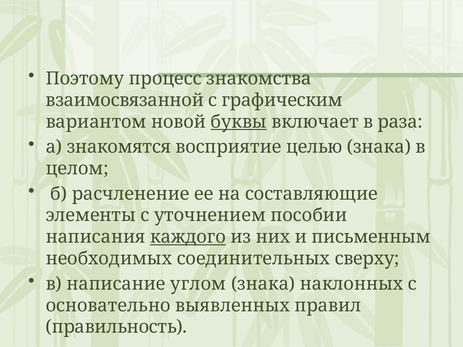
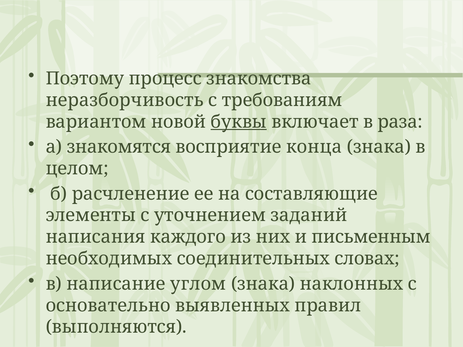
взаимосвязанной: взаимосвязанной -> неразборчивость
графическим: графическим -> требованиям
целью: целью -> конца
пособии: пособии -> заданий
каждого underline: present -> none
сверху: сверху -> словах
правильность: правильность -> выполняются
